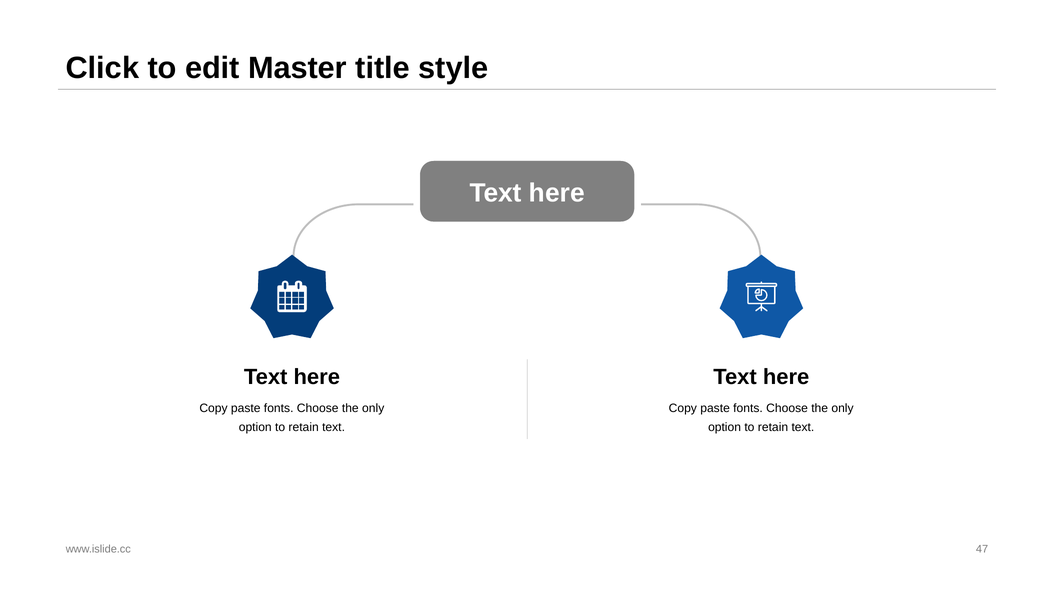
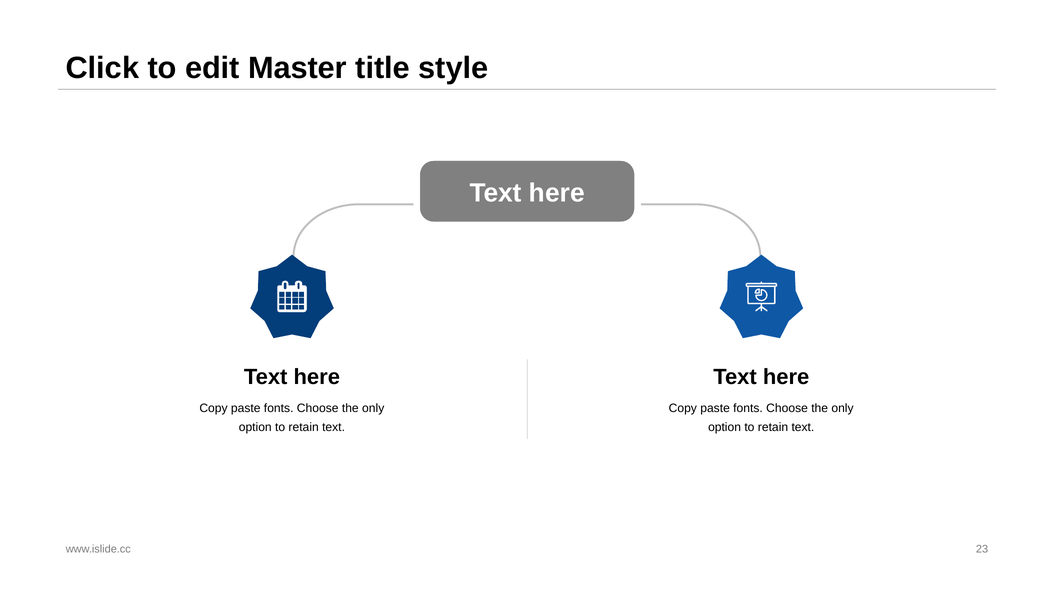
47: 47 -> 23
